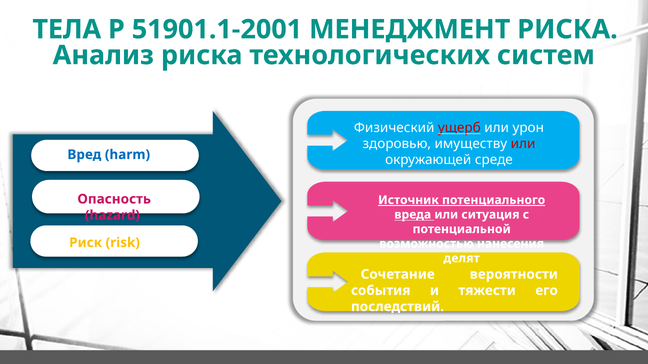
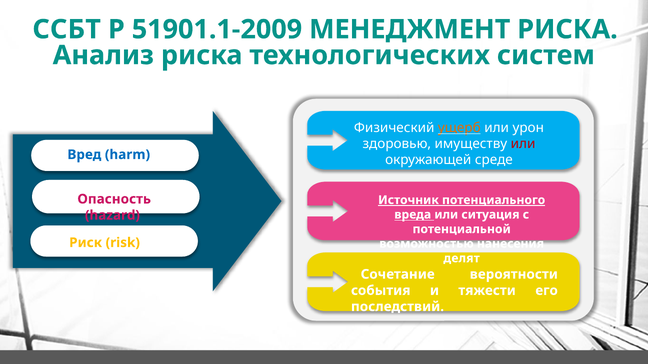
ТЕЛА: ТЕЛА -> ССБТ
51901.1-2001: 51901.1-2001 -> 51901.1-2009
ущерб colour: red -> orange
